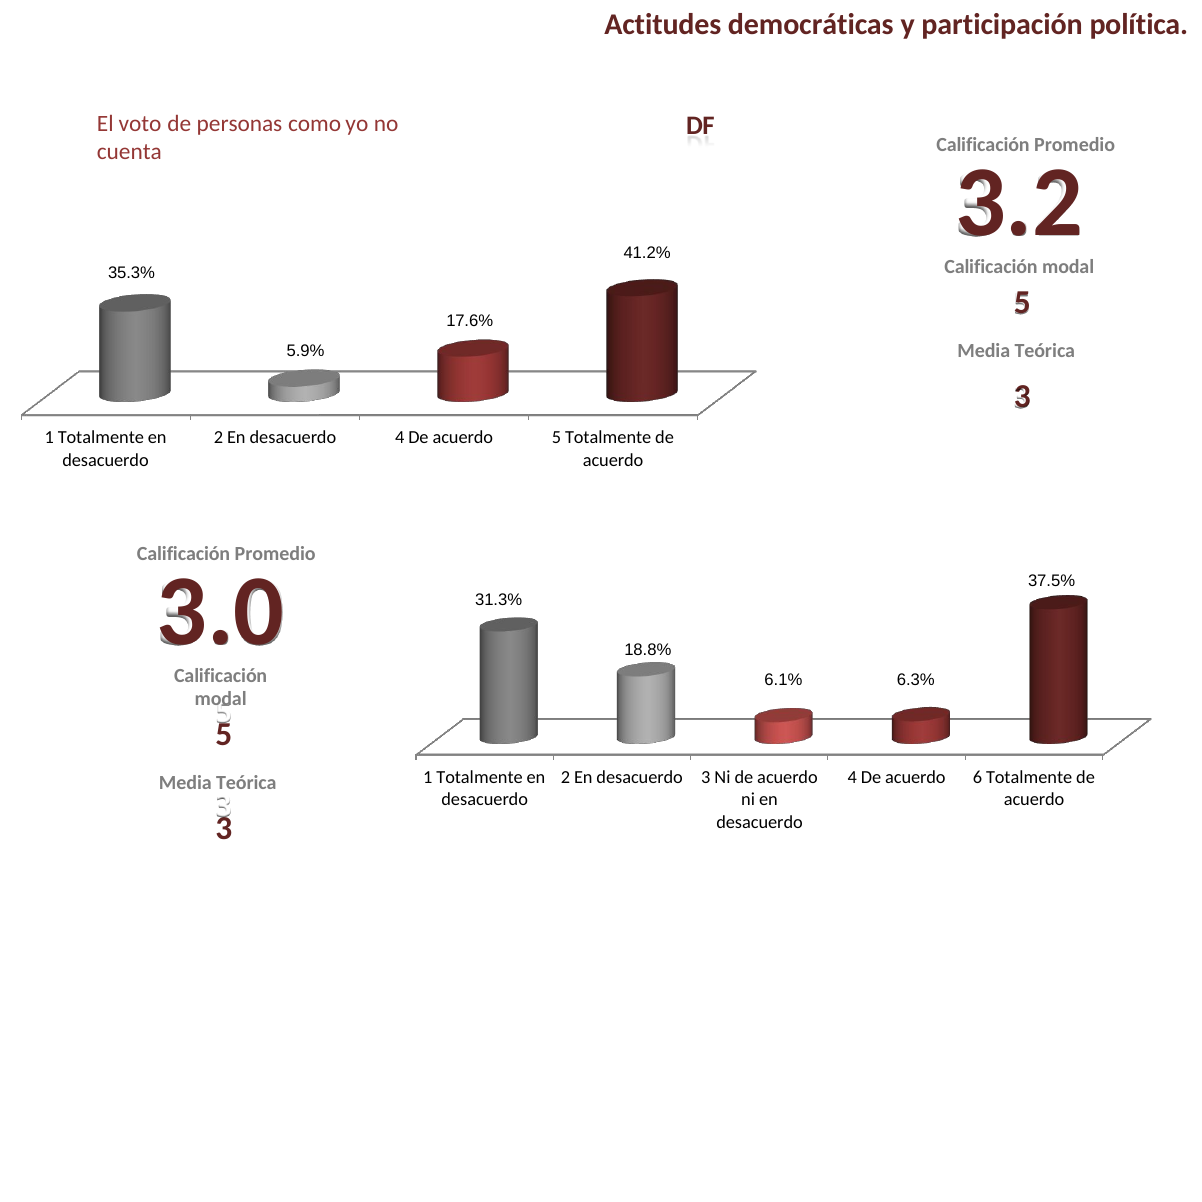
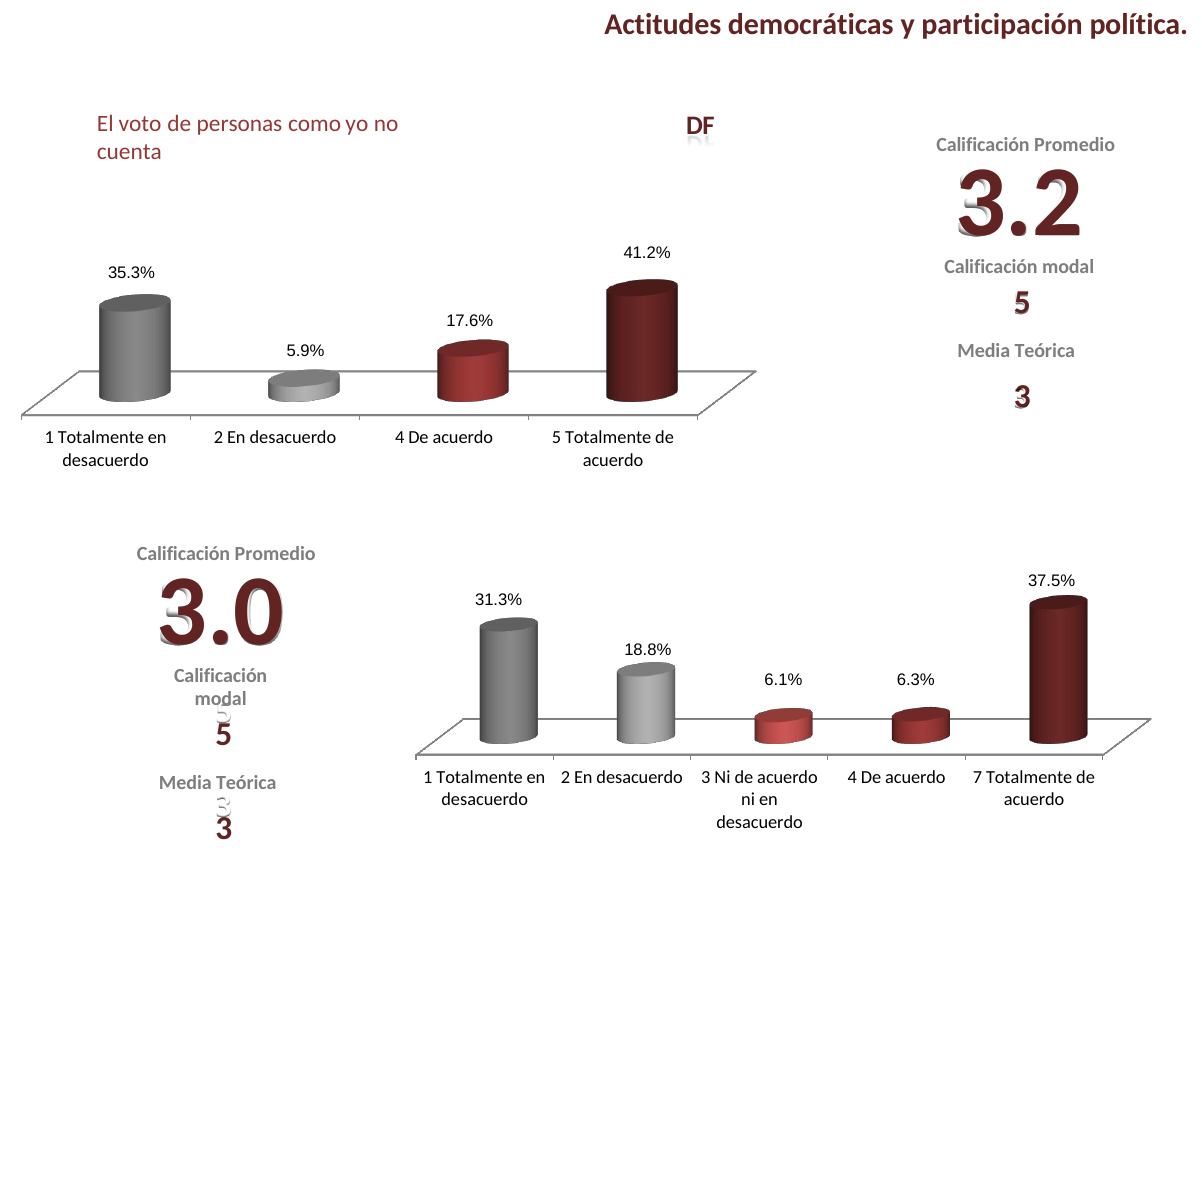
6: 6 -> 7
